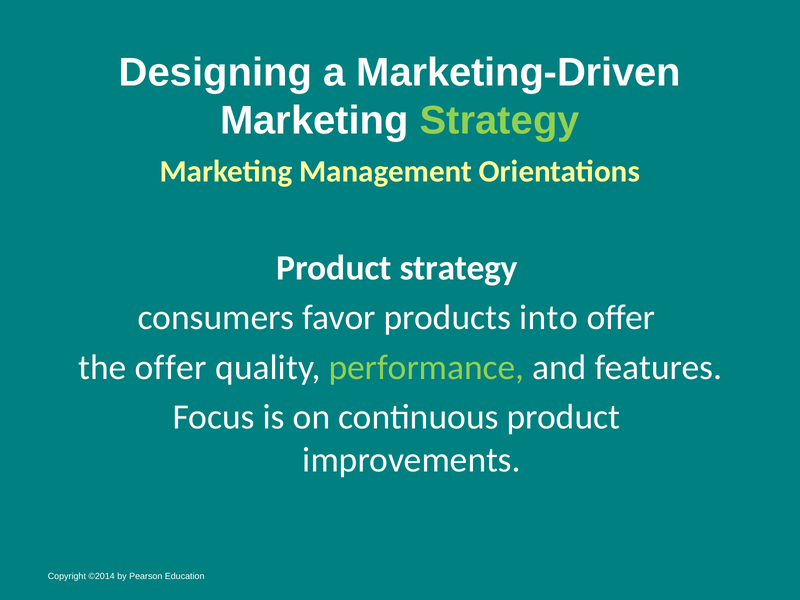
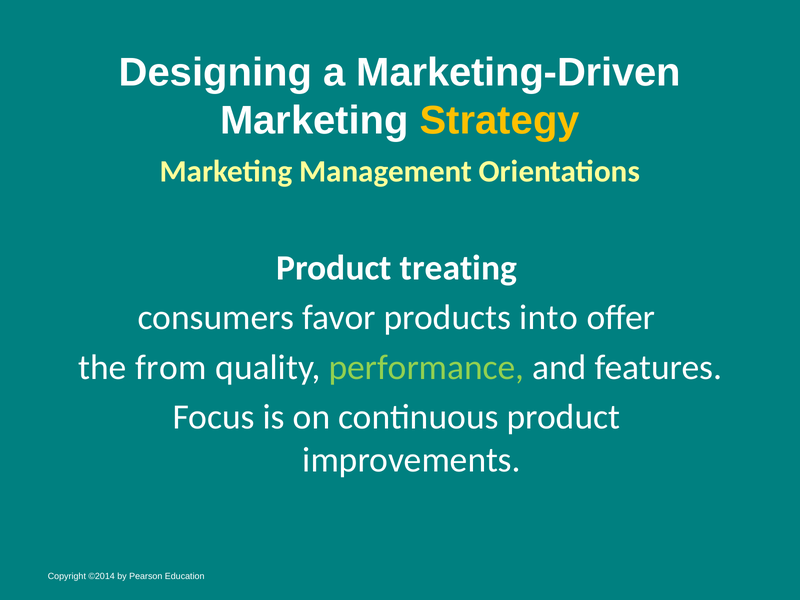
Strategy at (500, 121) colour: light green -> yellow
Product strategy: strategy -> treating
the offer: offer -> from
